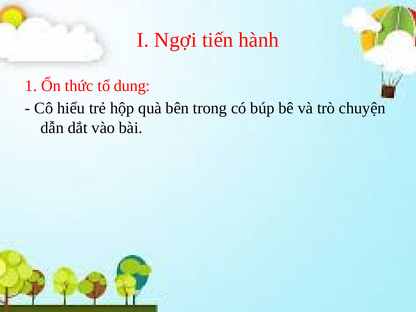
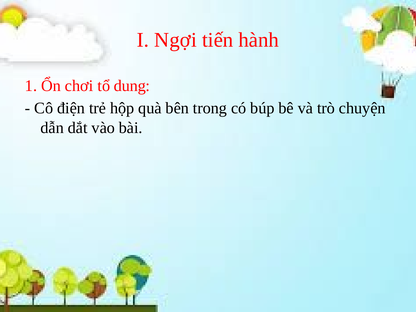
thức: thức -> chơi
hiểu: hiểu -> điện
